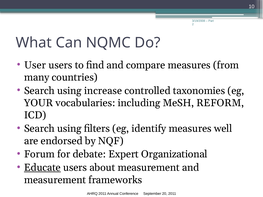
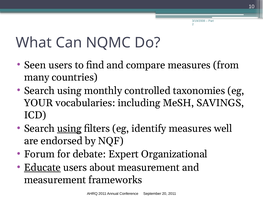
User: User -> Seen
increase: increase -> monthly
REFORM: REFORM -> SAVINGS
using at (69, 129) underline: none -> present
